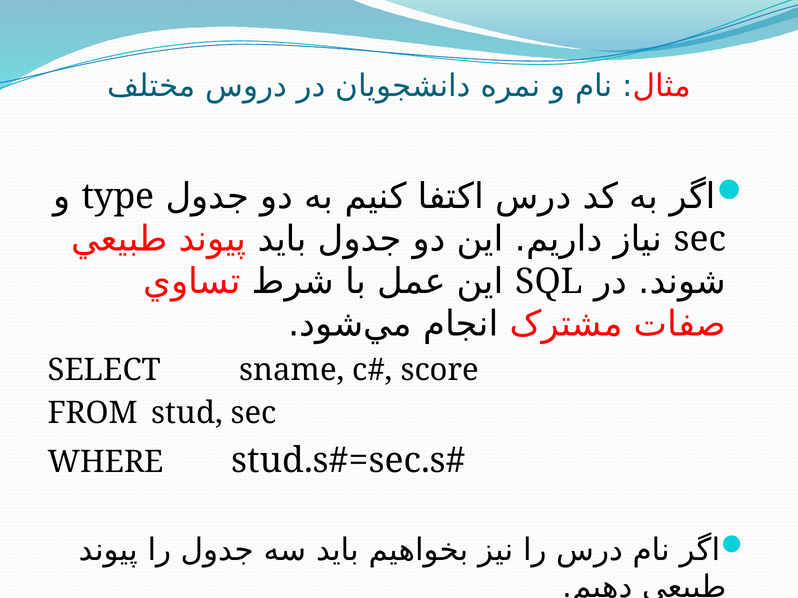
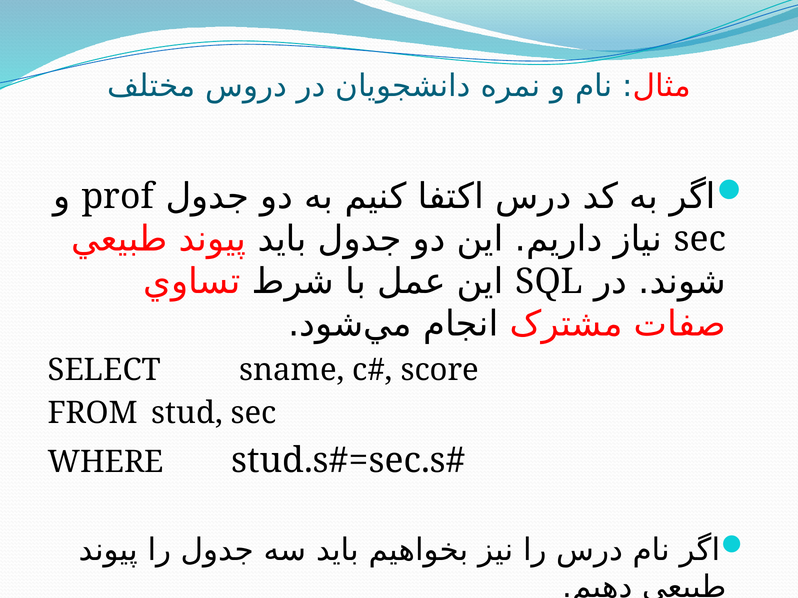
type: type -> prof
